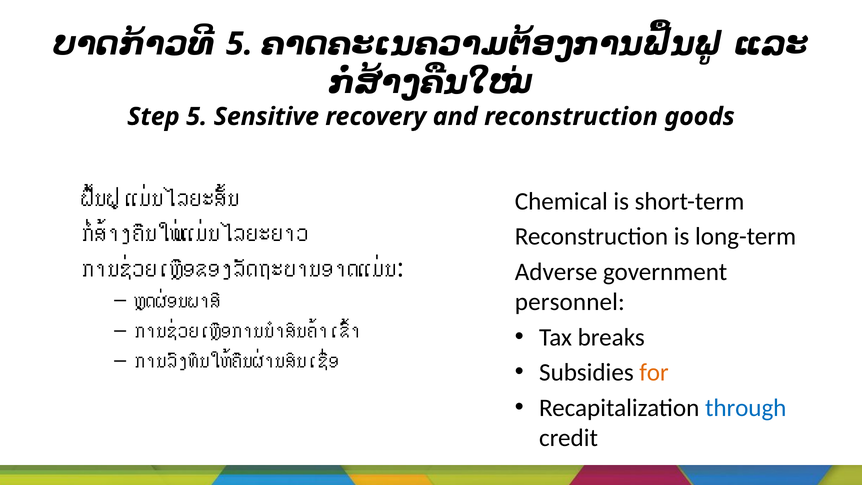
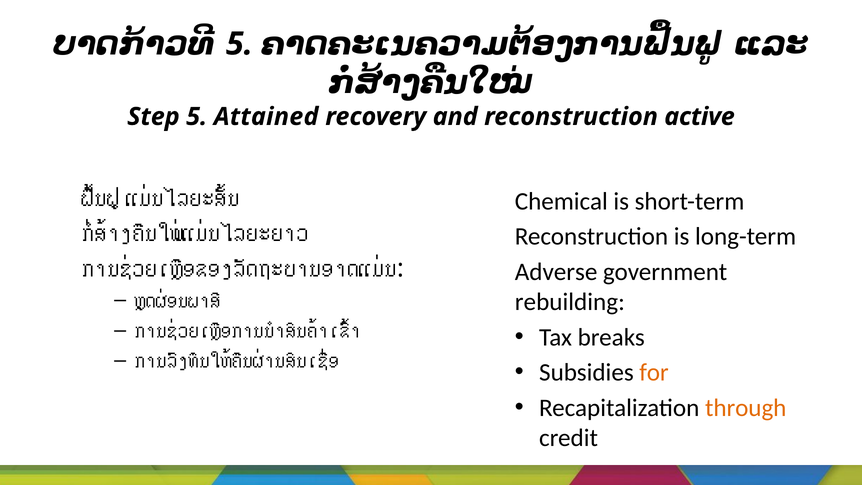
Sensitive: Sensitive -> Attained
goods: goods -> active
personnel: personnel -> rebuilding
through colour: blue -> orange
